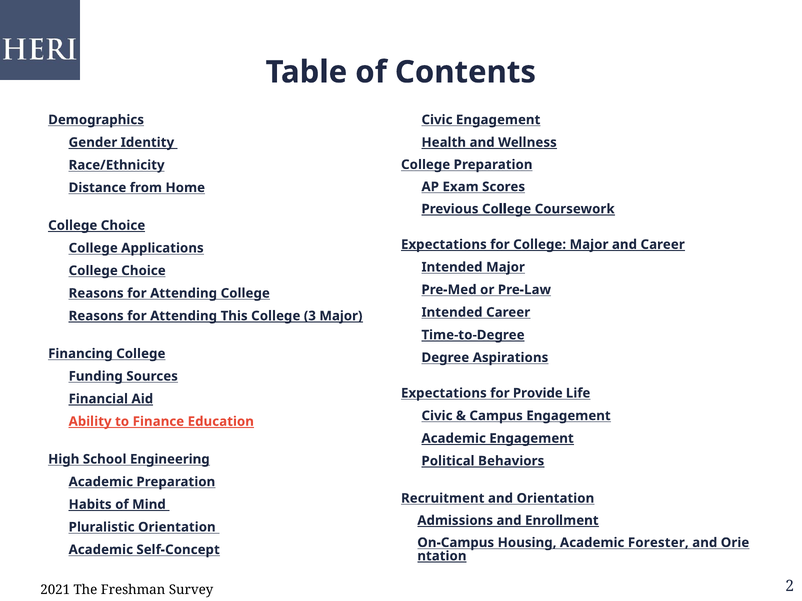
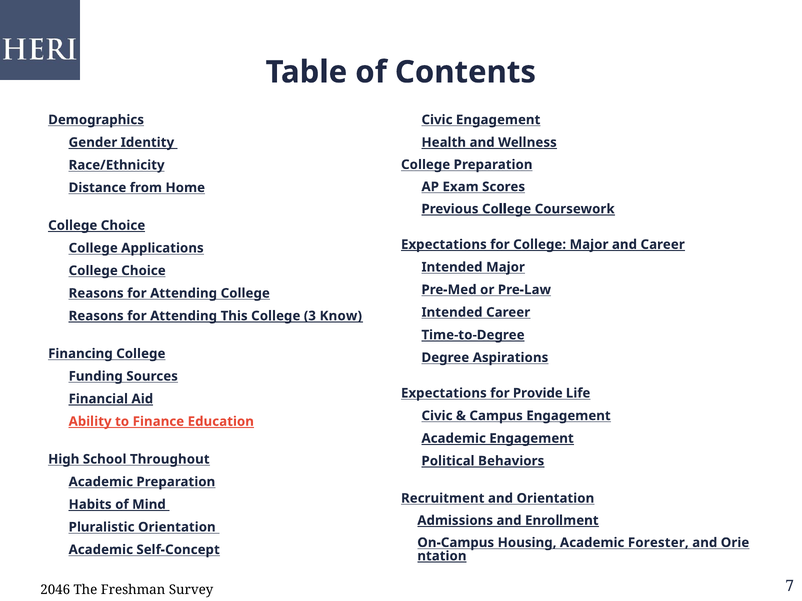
3 Major: Major -> Know
Engineering: Engineering -> Throughout
2021: 2021 -> 2046
2: 2 -> 7
